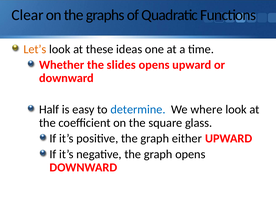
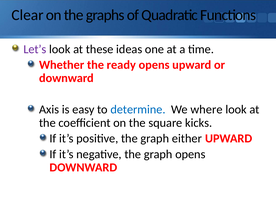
Let’s colour: orange -> purple
slides: slides -> ready
Half: Half -> Axis
glass: glass -> kicks
